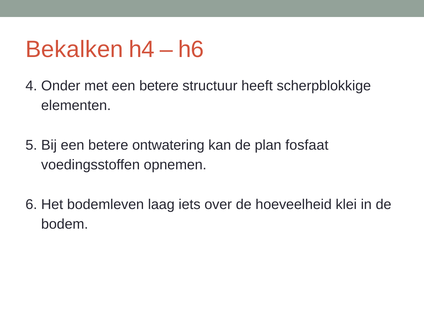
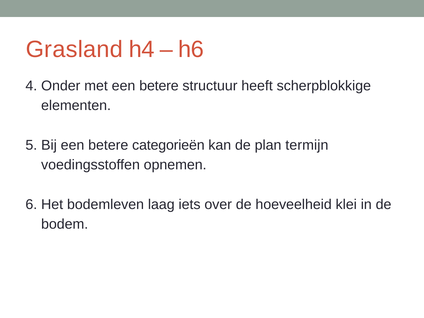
Bekalken: Bekalken -> Grasland
ontwatering: ontwatering -> categorieën
fosfaat: fosfaat -> termijn
